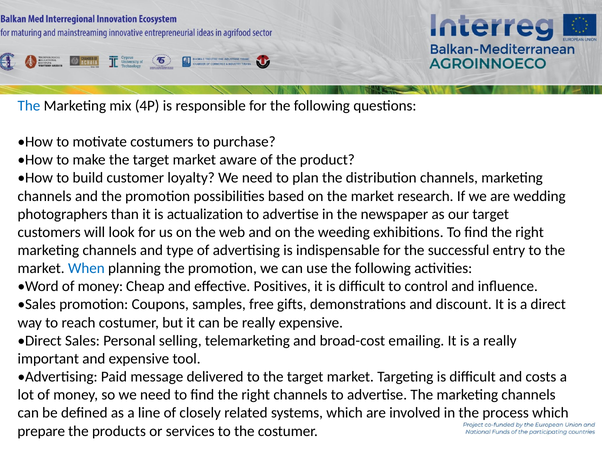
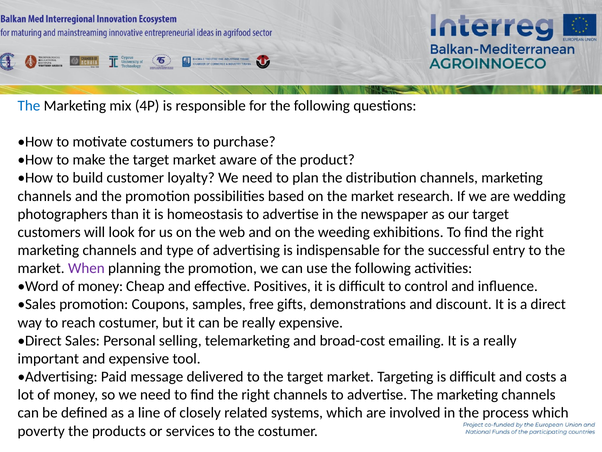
actualization: actualization -> homeostasis
When colour: blue -> purple
prepare: prepare -> poverty
